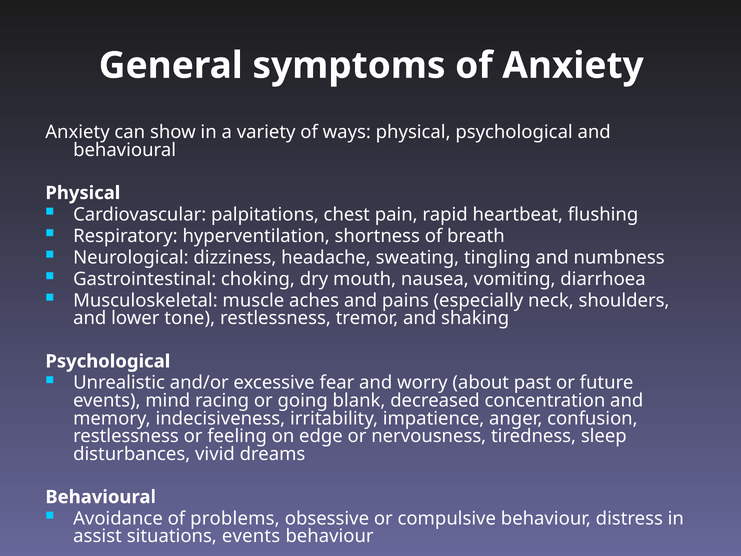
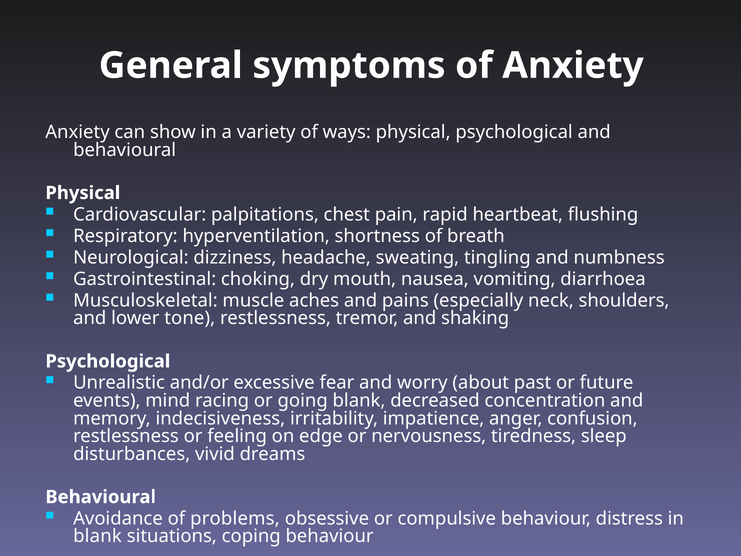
assist at (98, 536): assist -> blank
situations events: events -> coping
